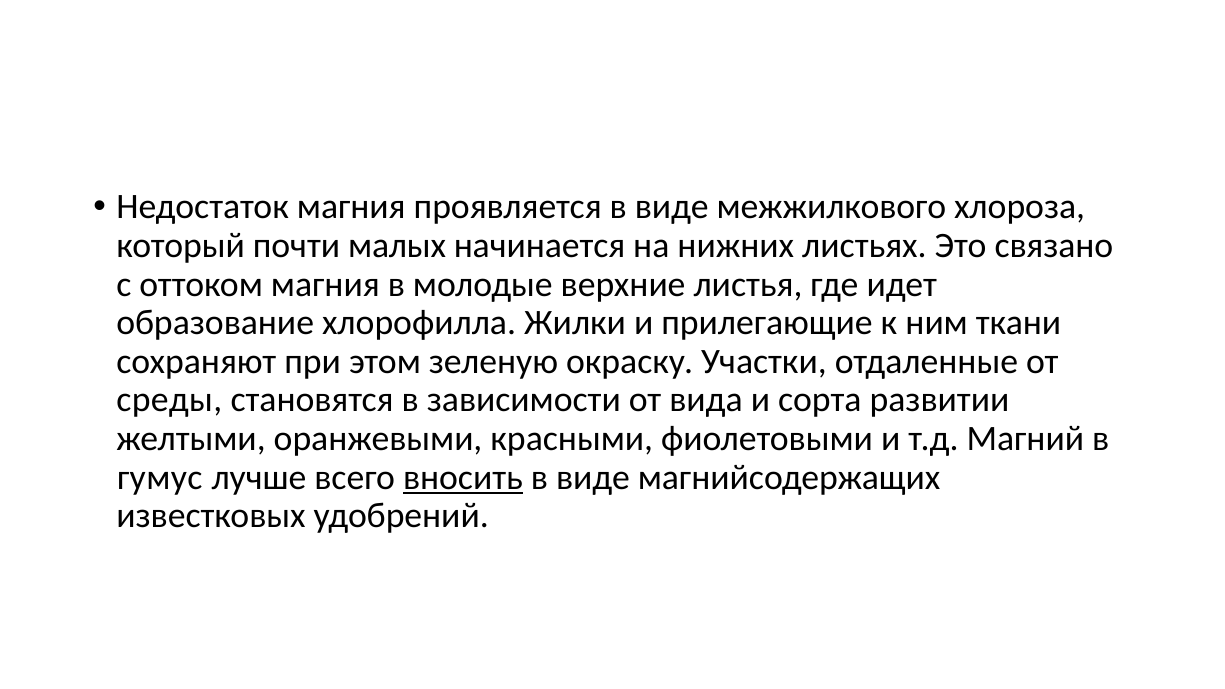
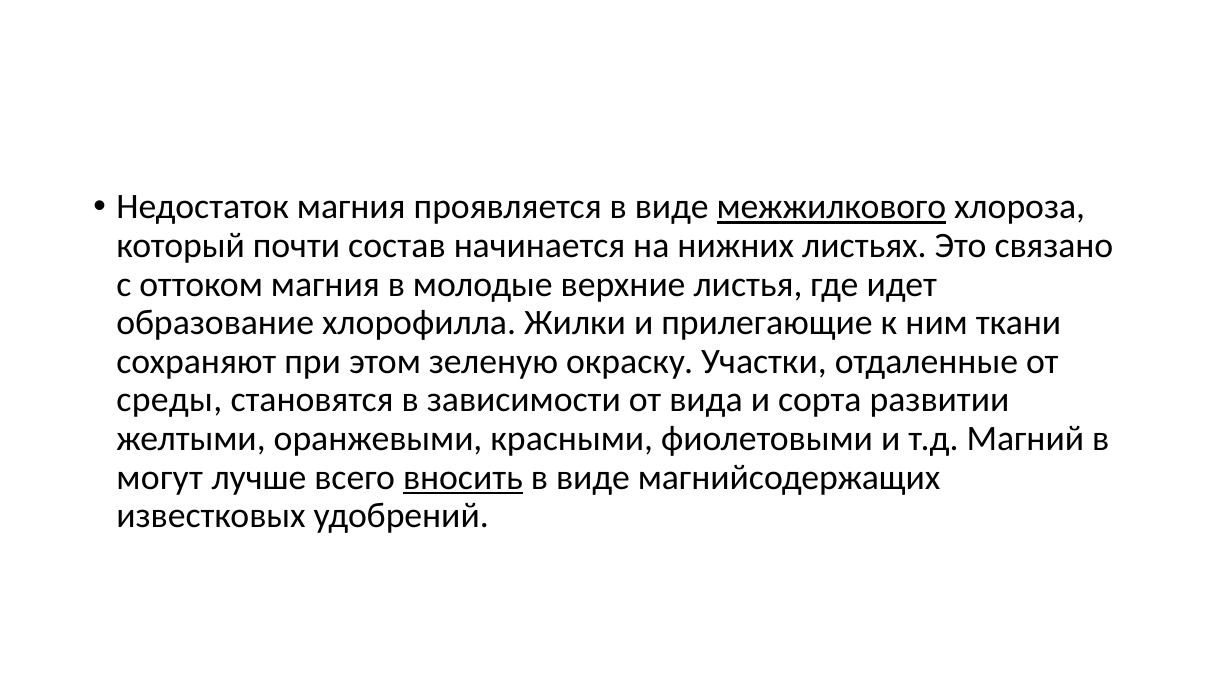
межжилкового underline: none -> present
малых: малых -> состав
гумус: гумус -> могут
